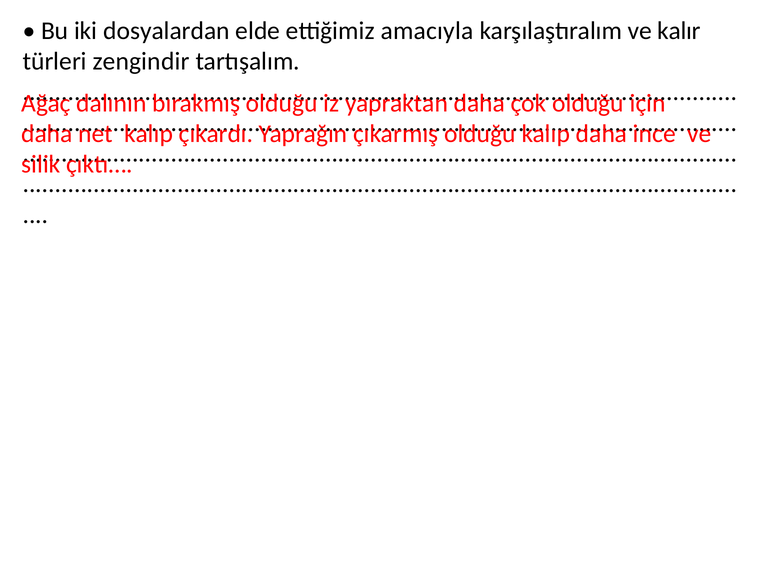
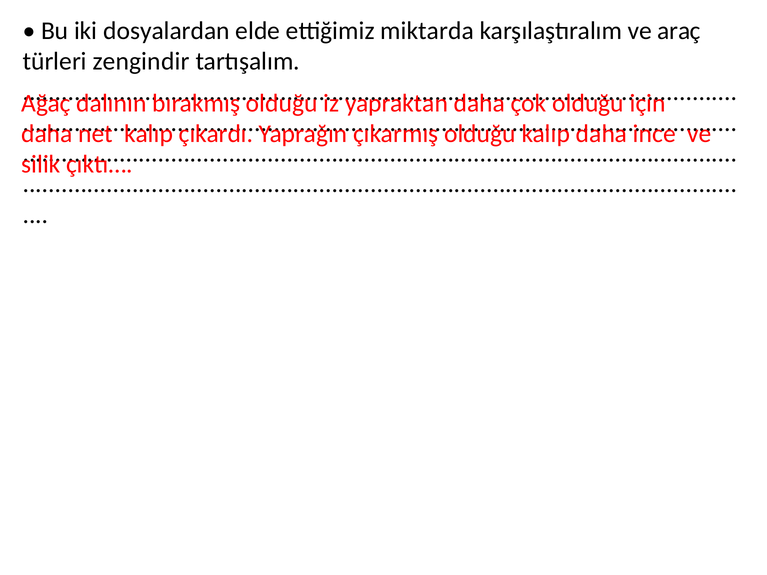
amacıyla: amacıyla -> miktarda
kalır: kalır -> araç
